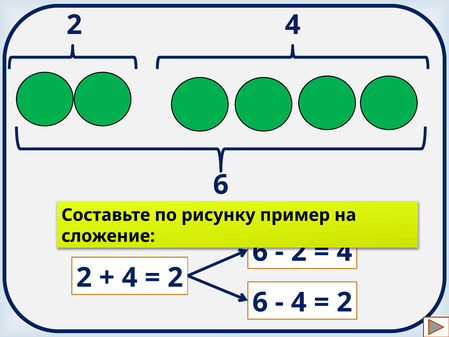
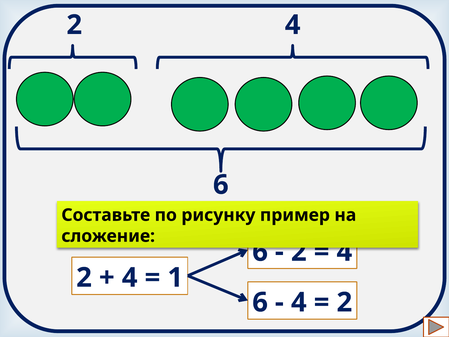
2 at (175, 277): 2 -> 1
